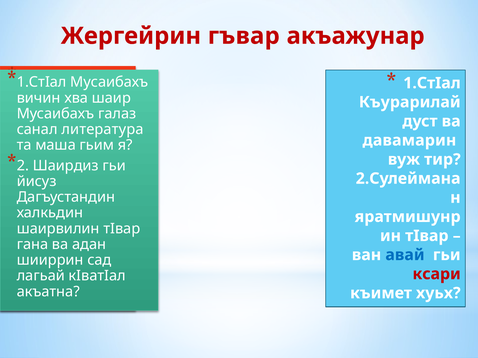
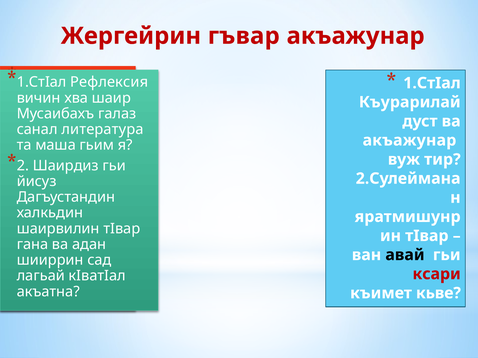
Мусаибахъ at (109, 82): Мусаибахъ -> Рефлексия
давамарин at (409, 141): давамарин -> акъажунар
авай colour: blue -> black
хуьх: хуьх -> кьве
